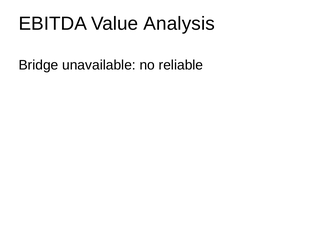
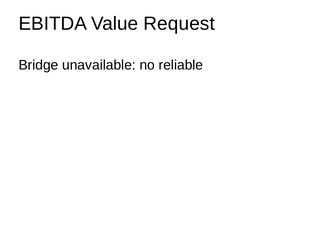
Analysis: Analysis -> Request
